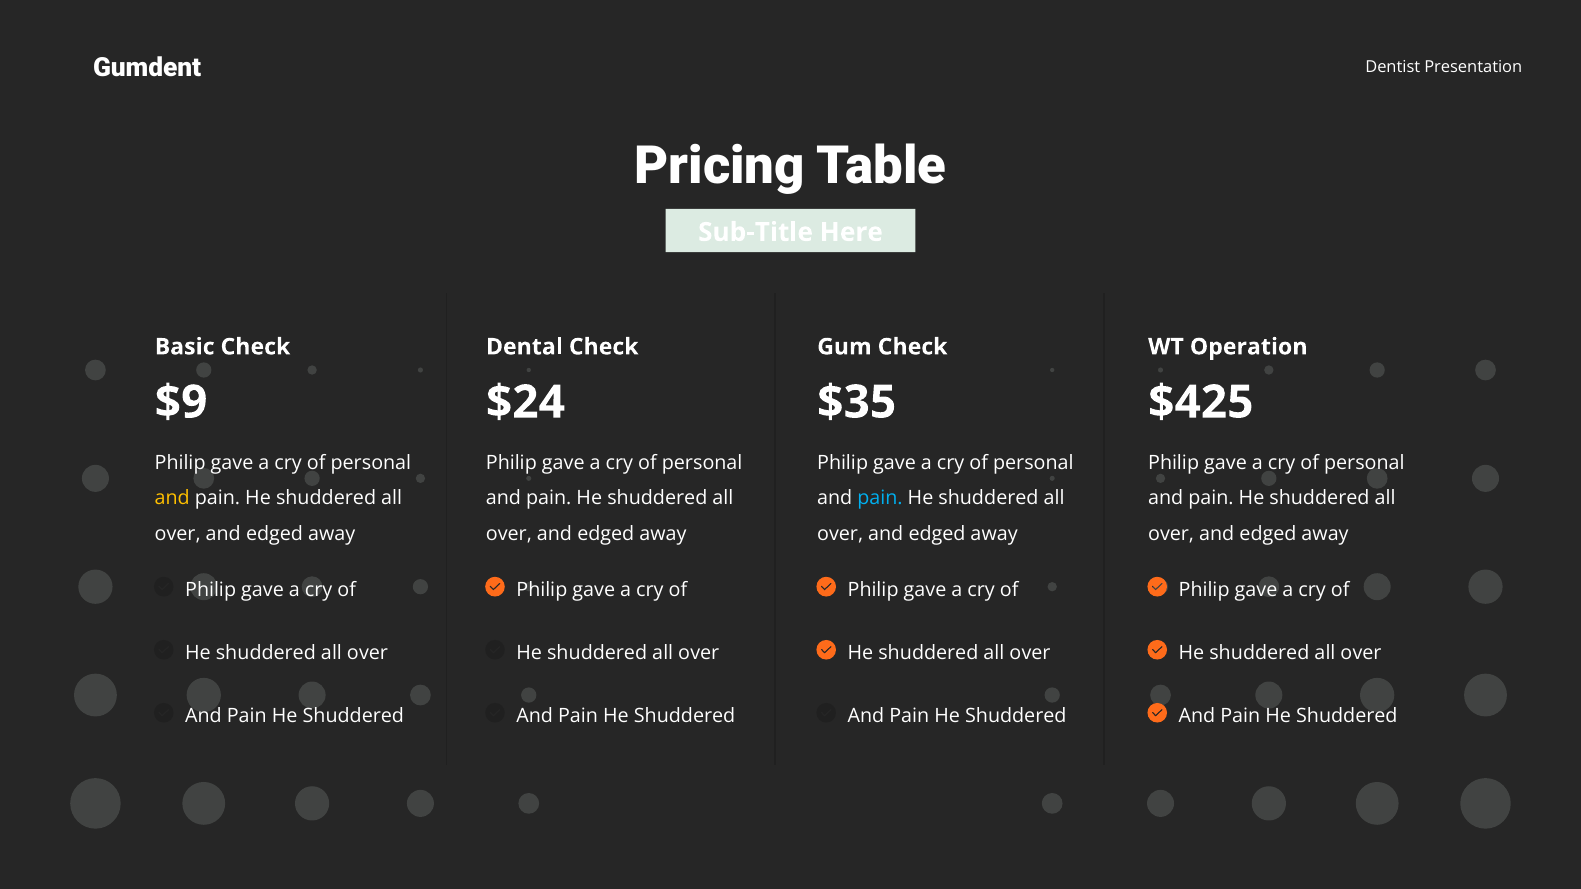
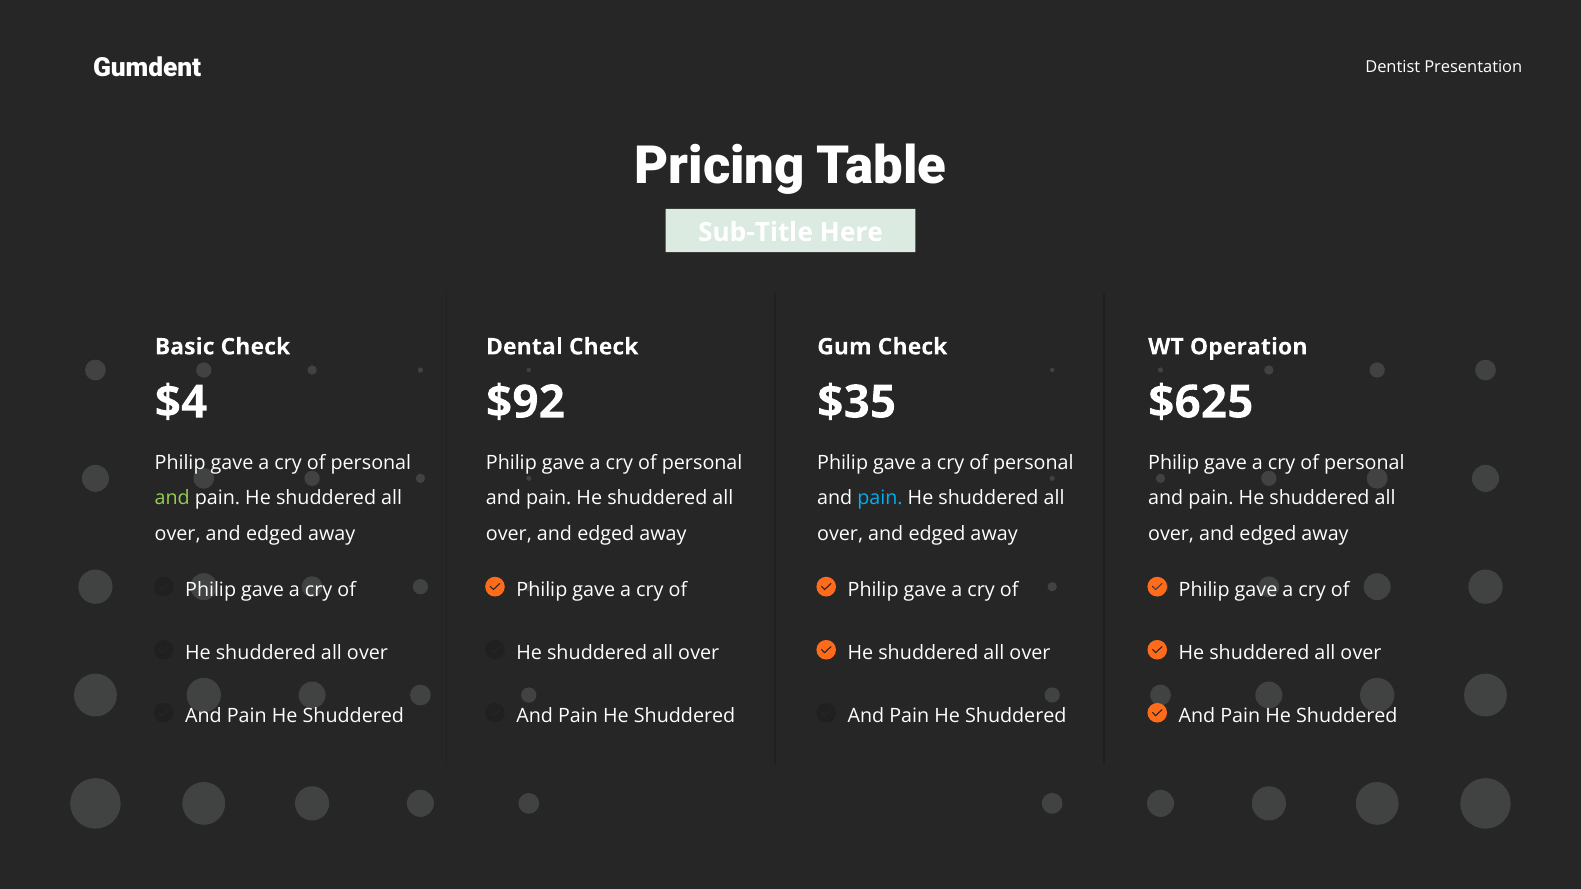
$9: $9 -> $4
$24: $24 -> $92
$425: $425 -> $625
and at (172, 498) colour: yellow -> light green
